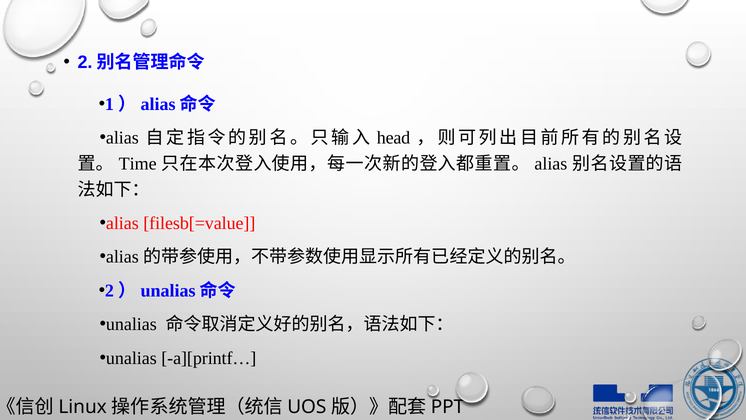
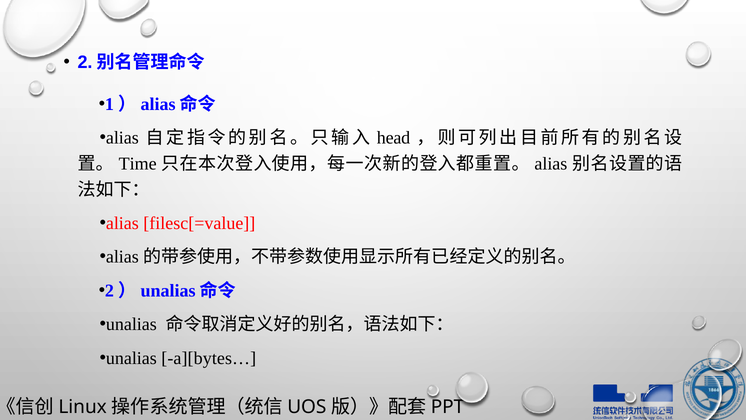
filesb[=value: filesb[=value -> filesc[=value
a][printf…: a][printf… -> a][bytes…
